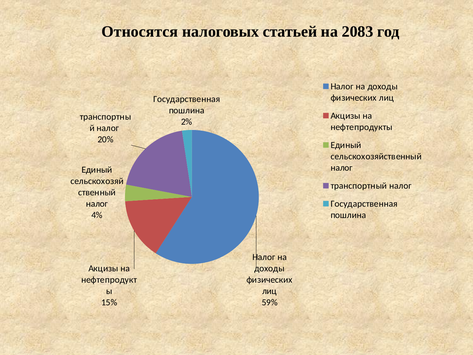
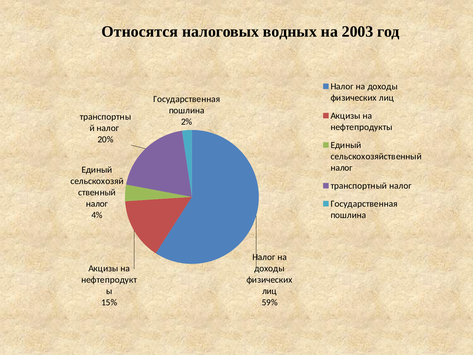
статьей: статьей -> водных
2083: 2083 -> 2003
